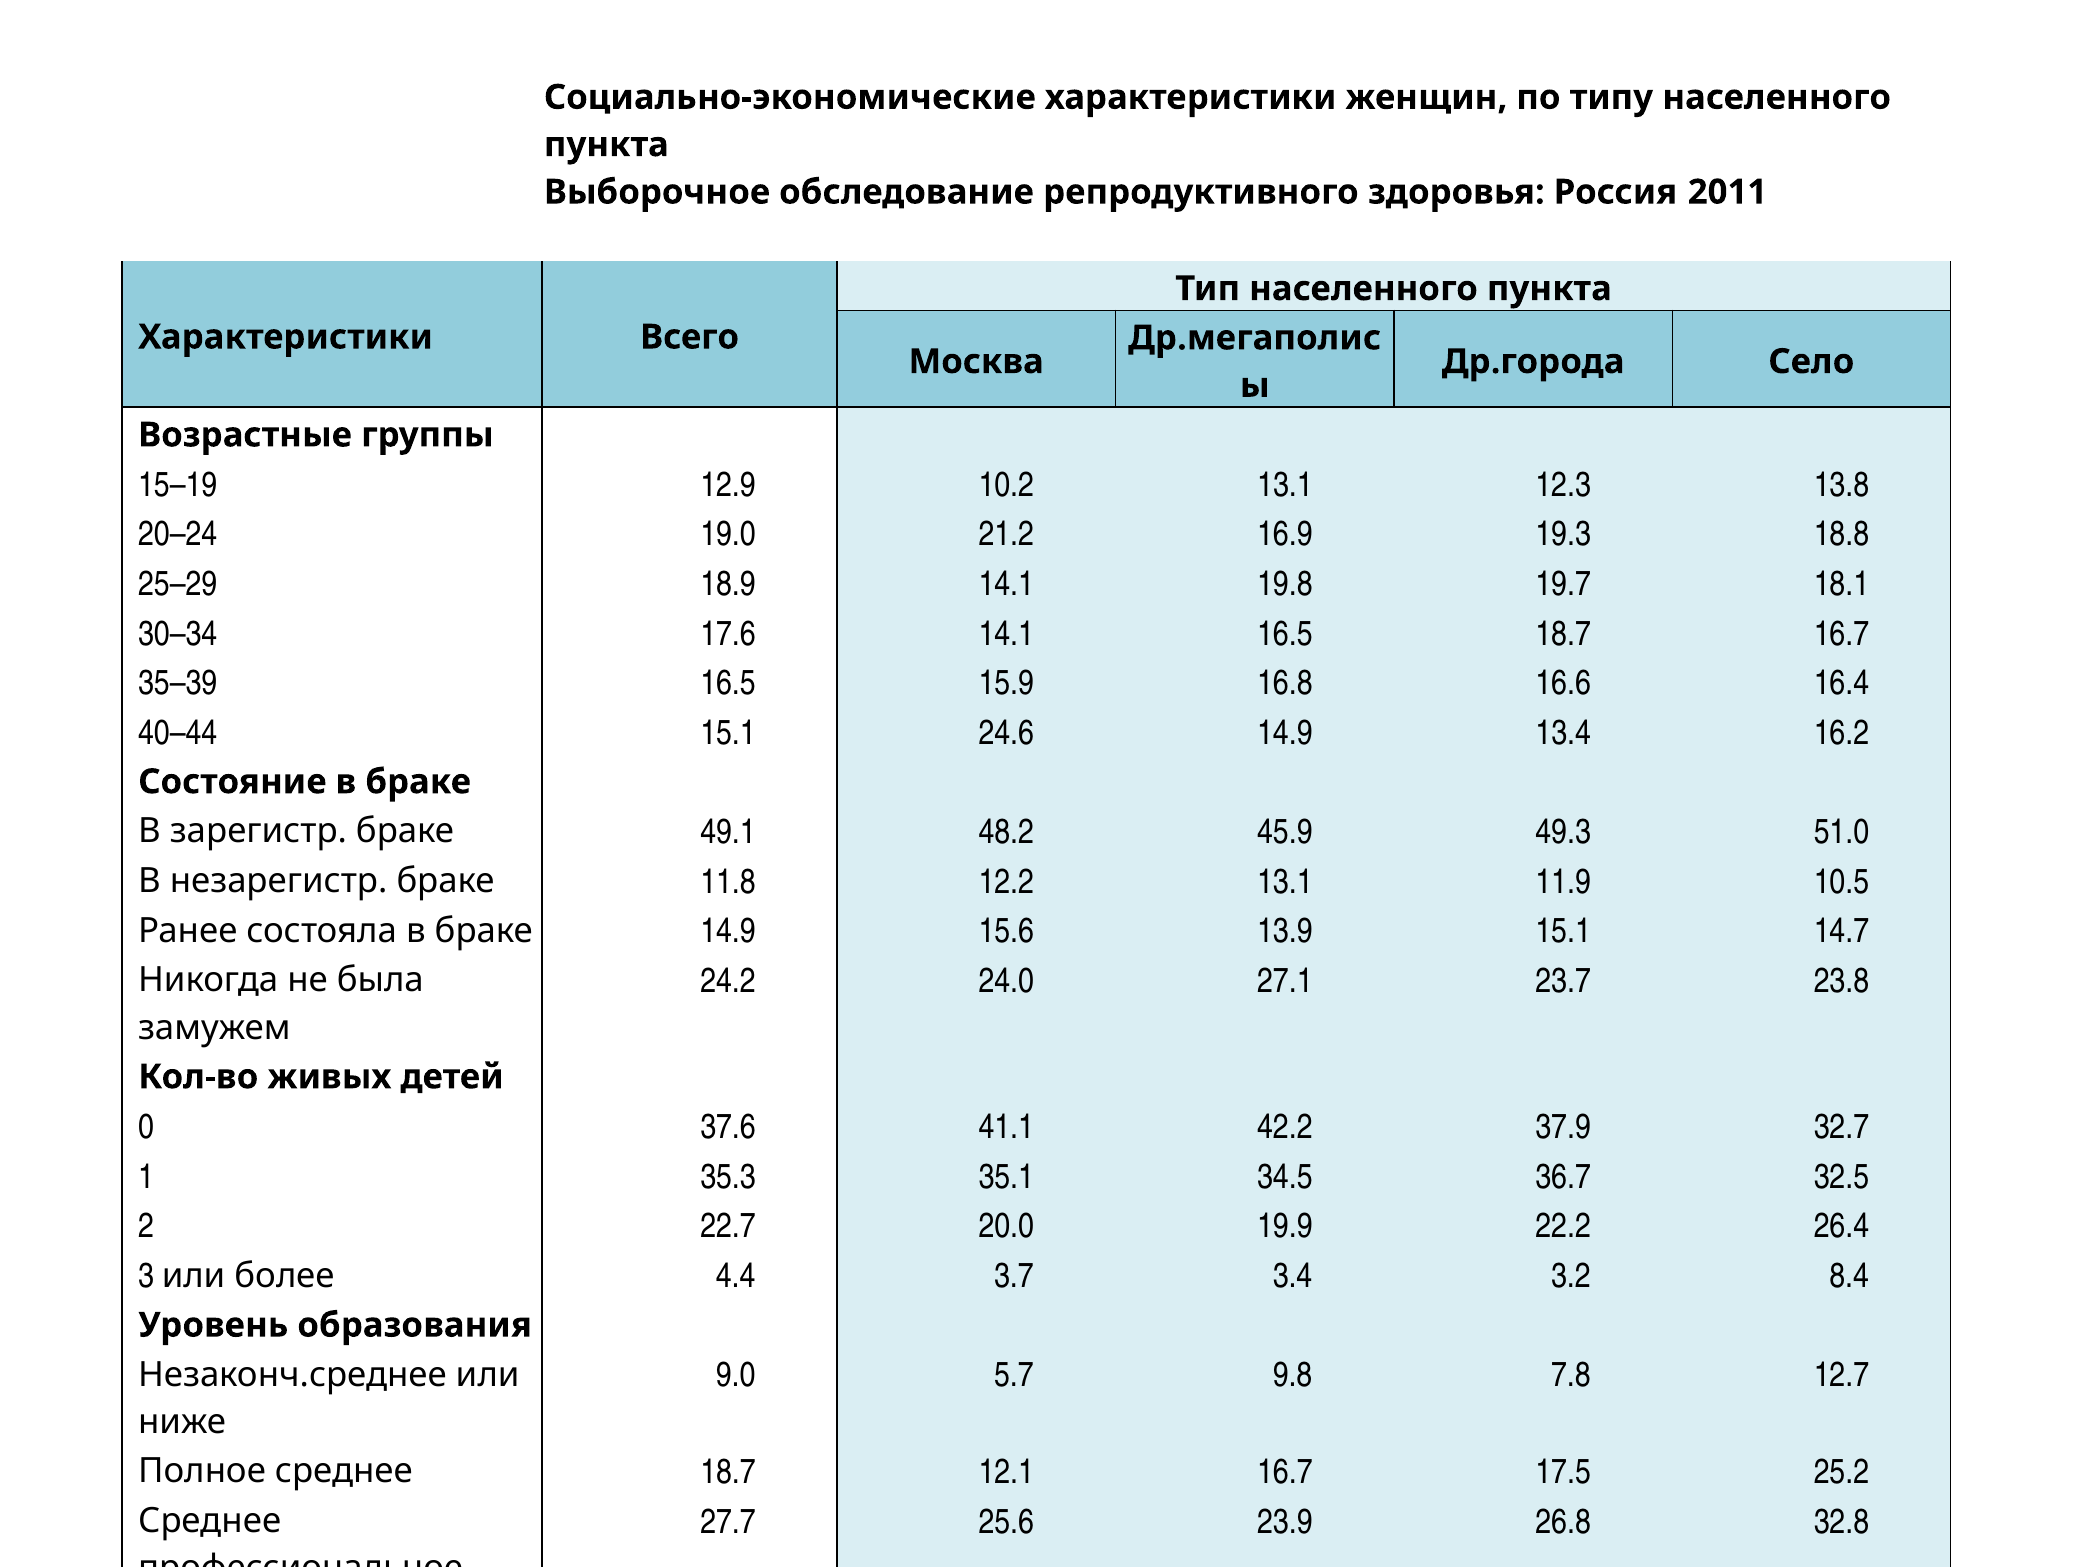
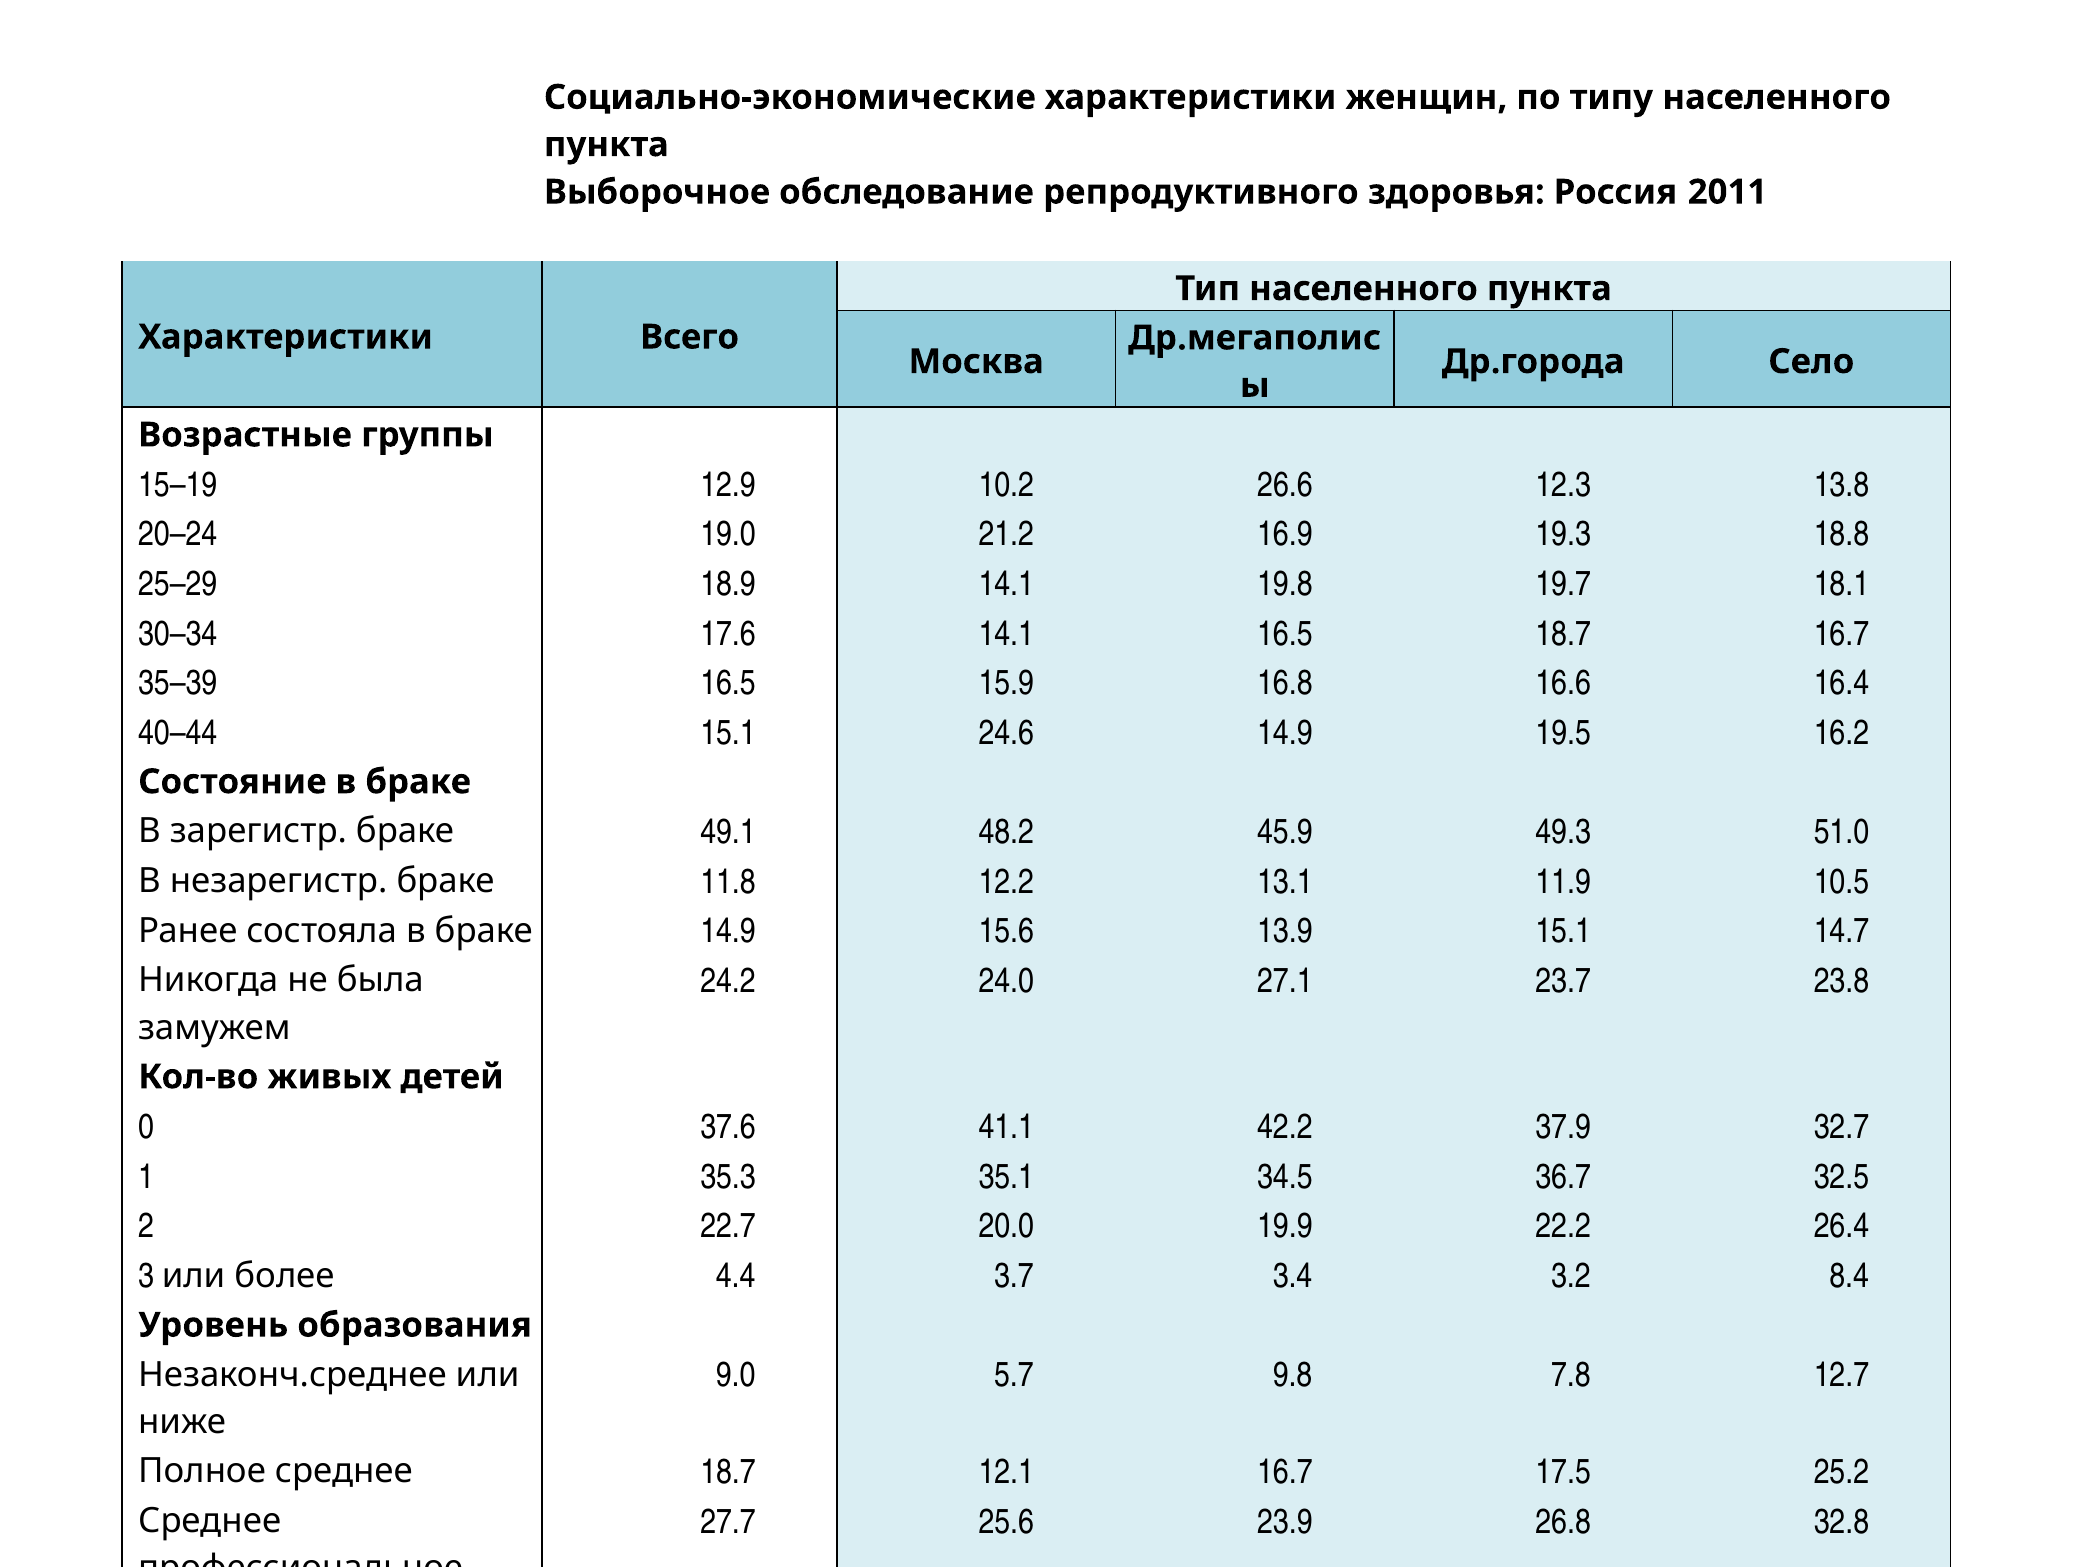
10.2 13.1: 13.1 -> 26.6
13.4: 13.4 -> 19.5
